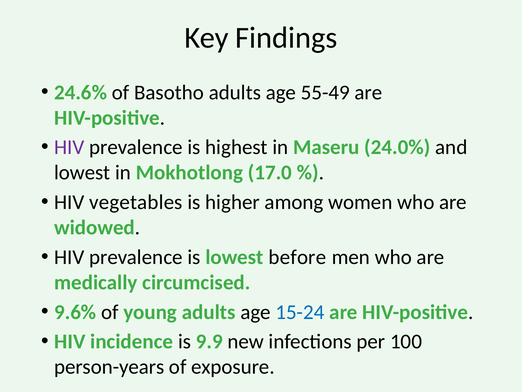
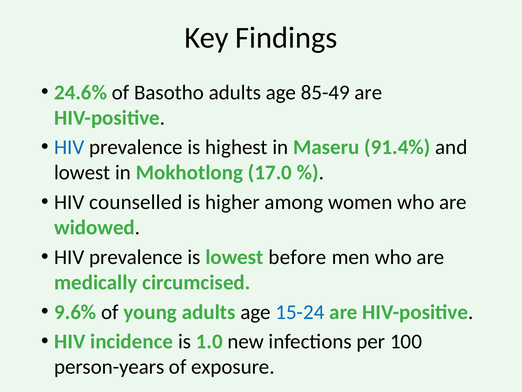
55-49: 55-49 -> 85-49
HIV at (69, 147) colour: purple -> blue
24.0%: 24.0% -> 91.4%
vegetables: vegetables -> counselled
9.9: 9.9 -> 1.0
